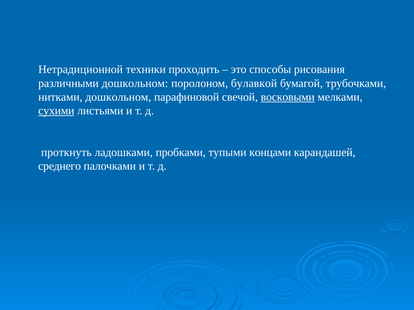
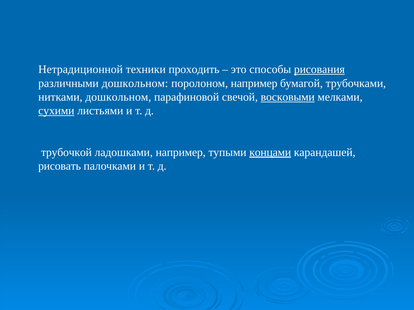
рисования underline: none -> present
поролоном булавкой: булавкой -> например
проткнуть: проткнуть -> трубочкой
ладошками пробками: пробками -> например
концами underline: none -> present
среднего: среднего -> рисовать
